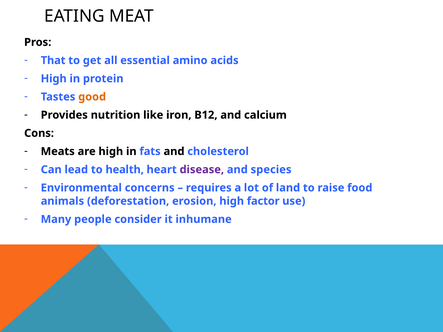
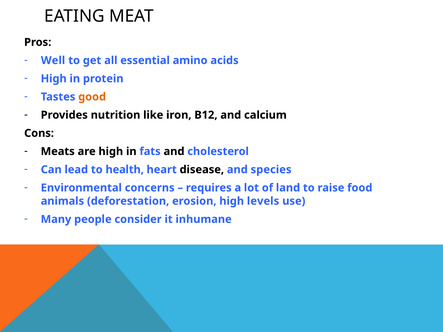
That: That -> Well
disease colour: purple -> black
factor: factor -> levels
